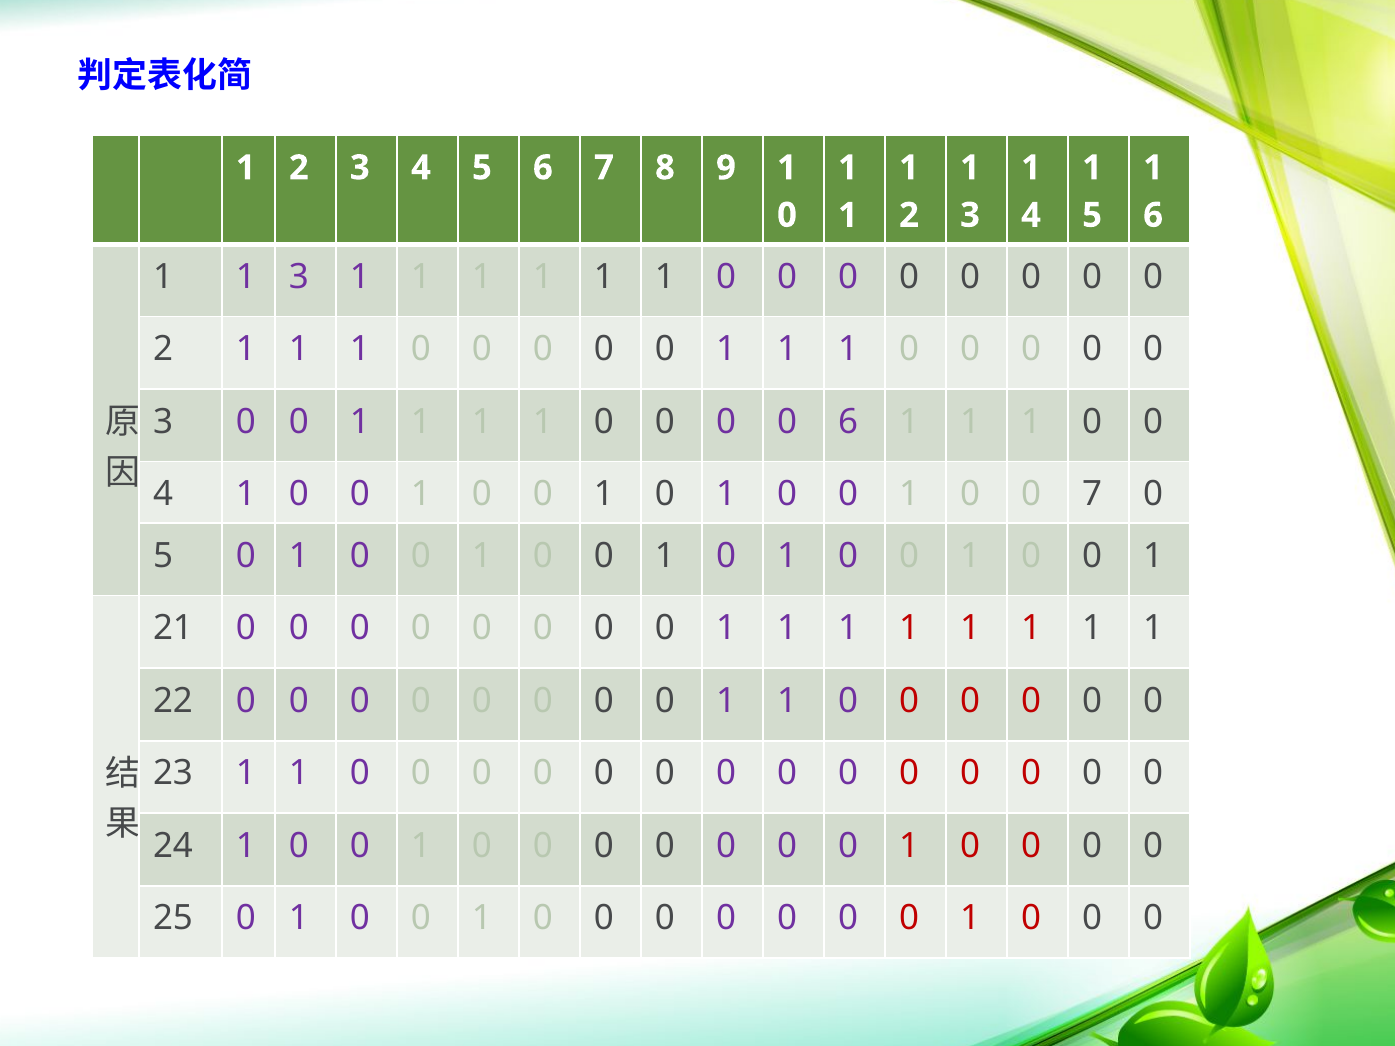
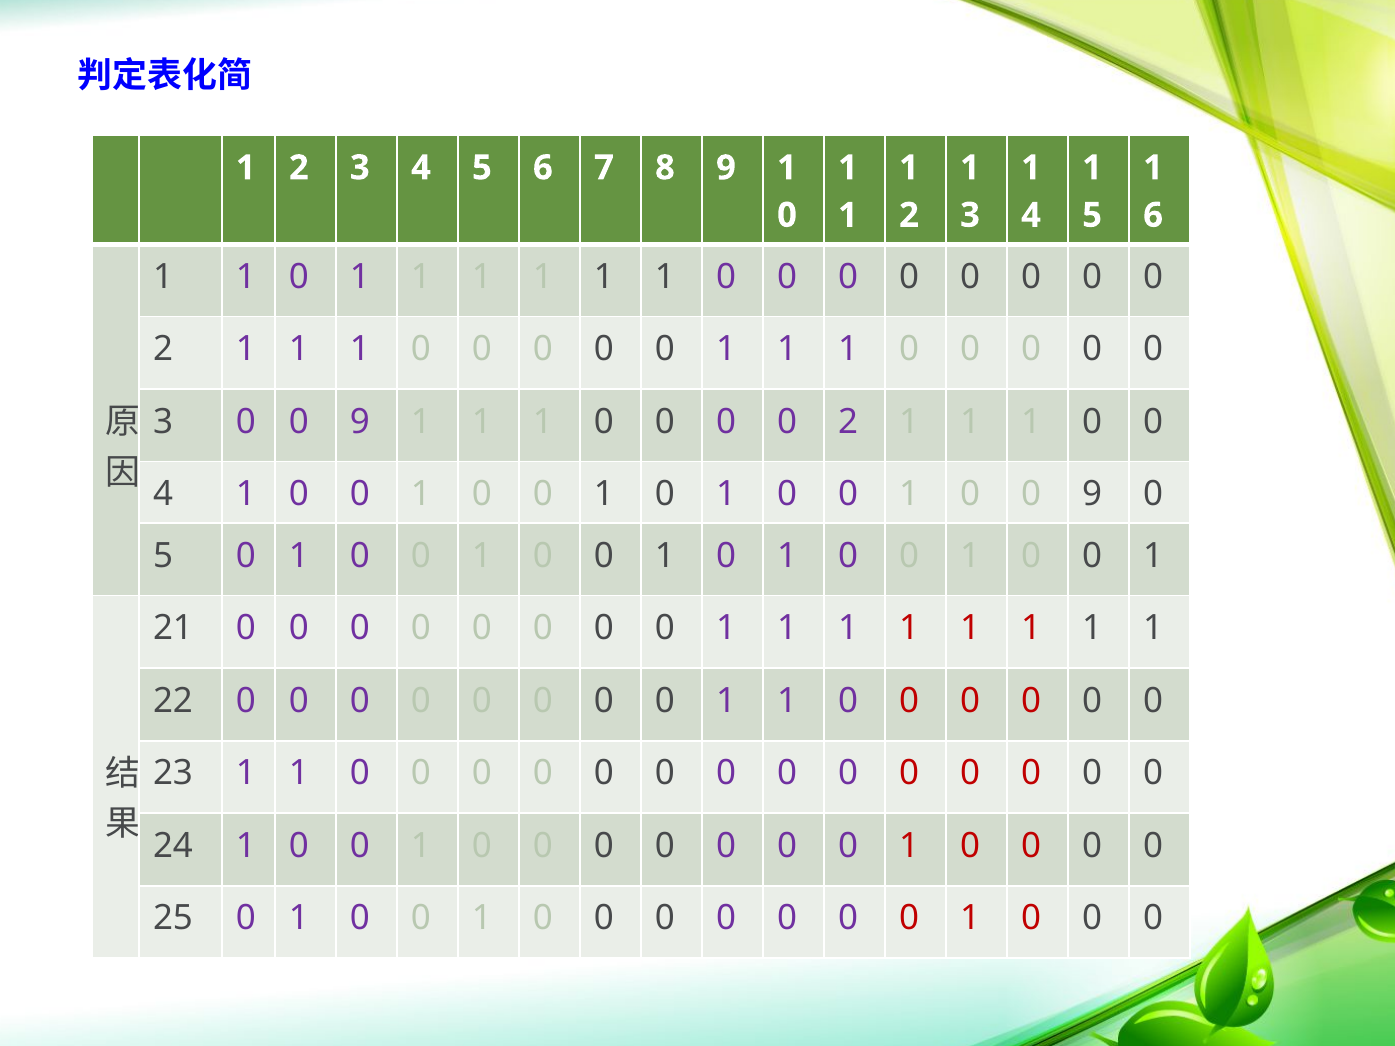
3 at (299, 277): 3 -> 0
3 0 0 1: 1 -> 9
6 at (848, 422): 6 -> 2
1 0 0 7: 7 -> 9
